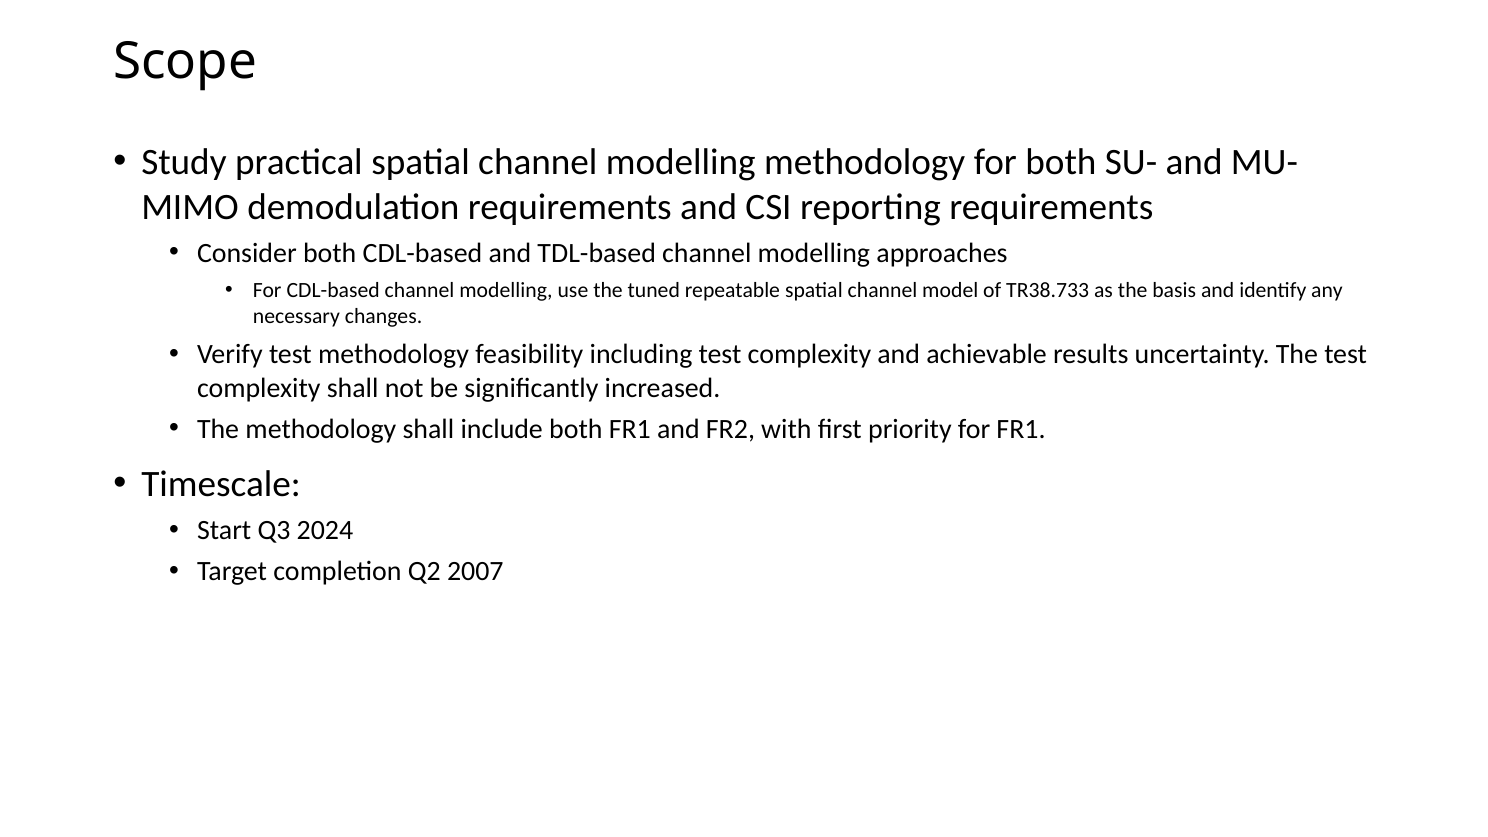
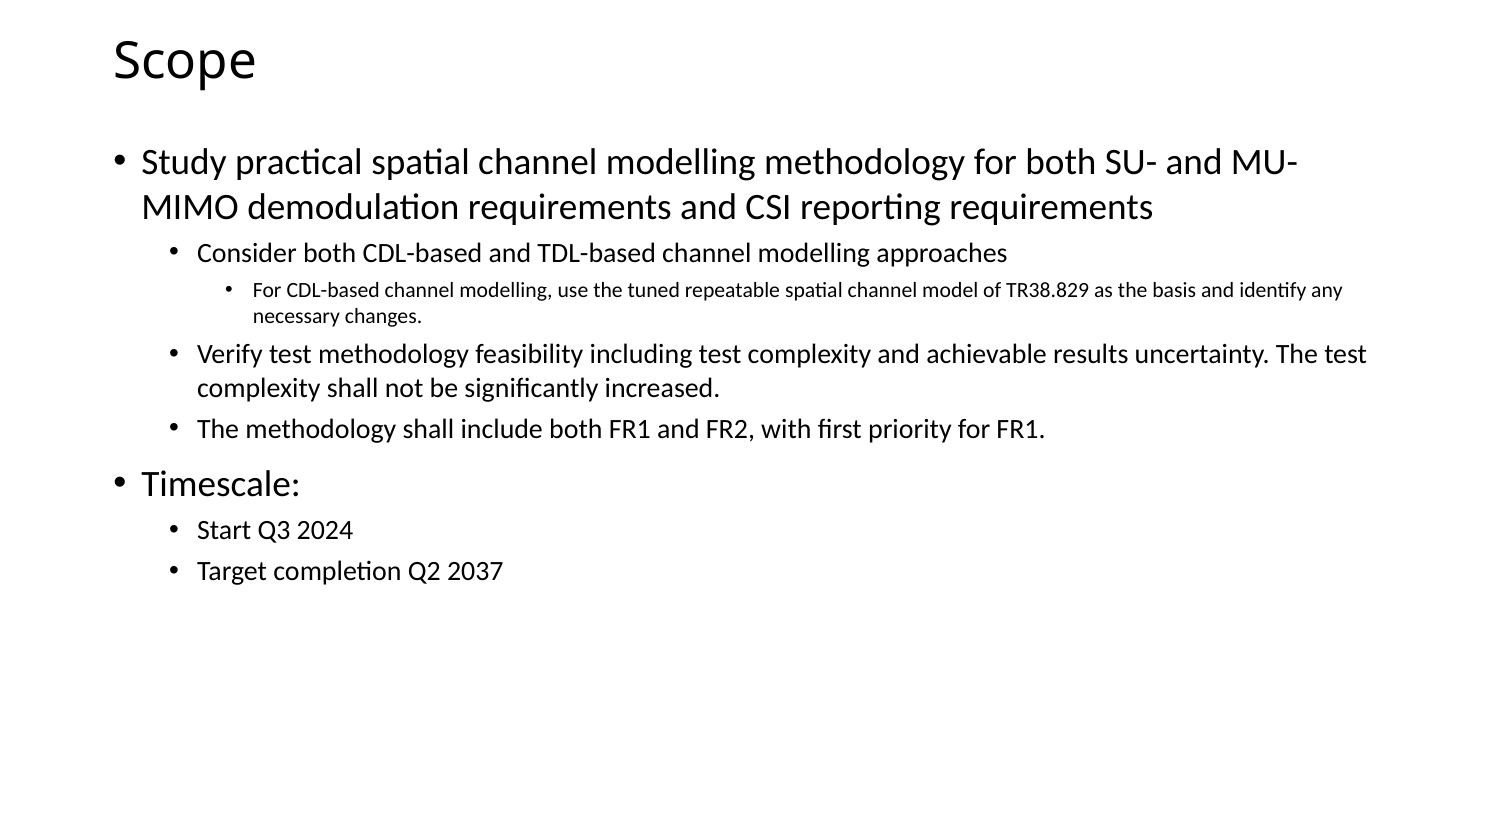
TR38.733: TR38.733 -> TR38.829
2007: 2007 -> 2037
